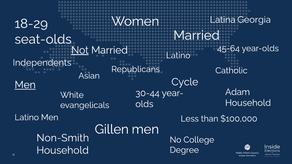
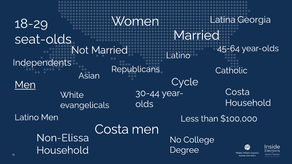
Not underline: present -> none
Adam at (238, 92): Adam -> Costa
Gillen at (112, 130): Gillen -> Costa
Non-Smith: Non-Smith -> Non-Elissa
